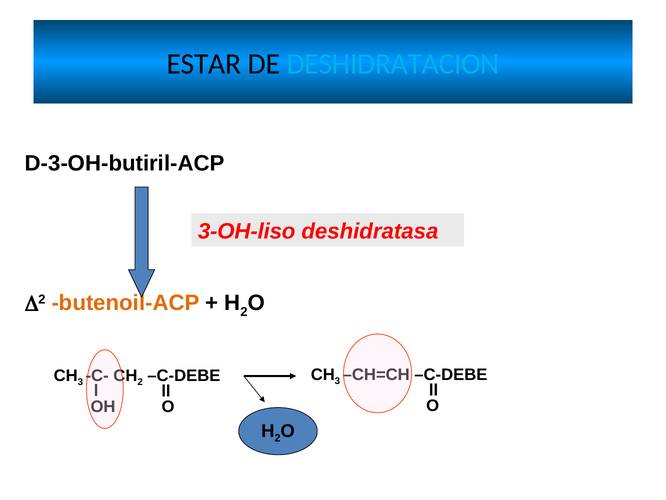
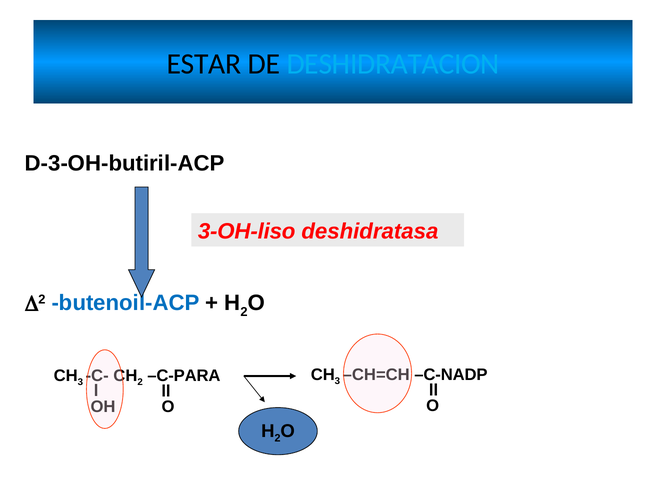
butenoil-ACP colour: orange -> blue
C-DEBE at (451, 374): C-DEBE -> C-NADP
C-DEBE at (184, 375): C-DEBE -> C-PARA
